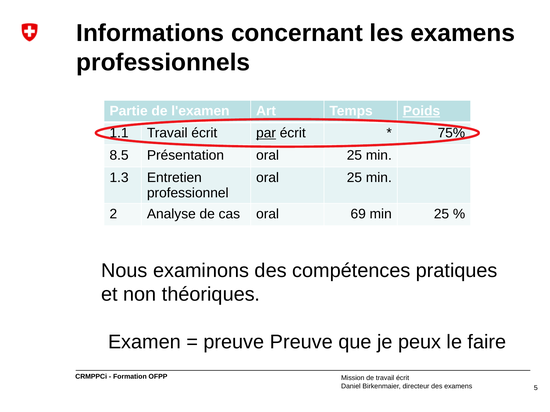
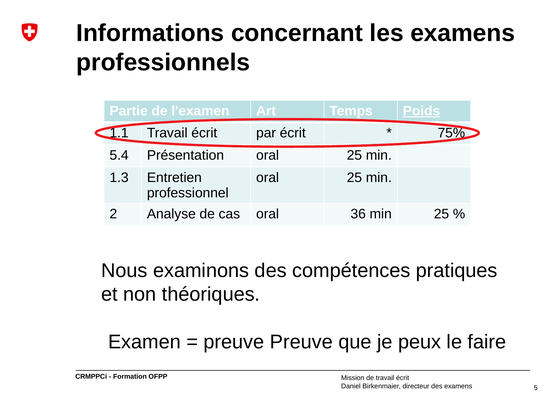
par underline: present -> none
8.5: 8.5 -> 5.4
69: 69 -> 36
